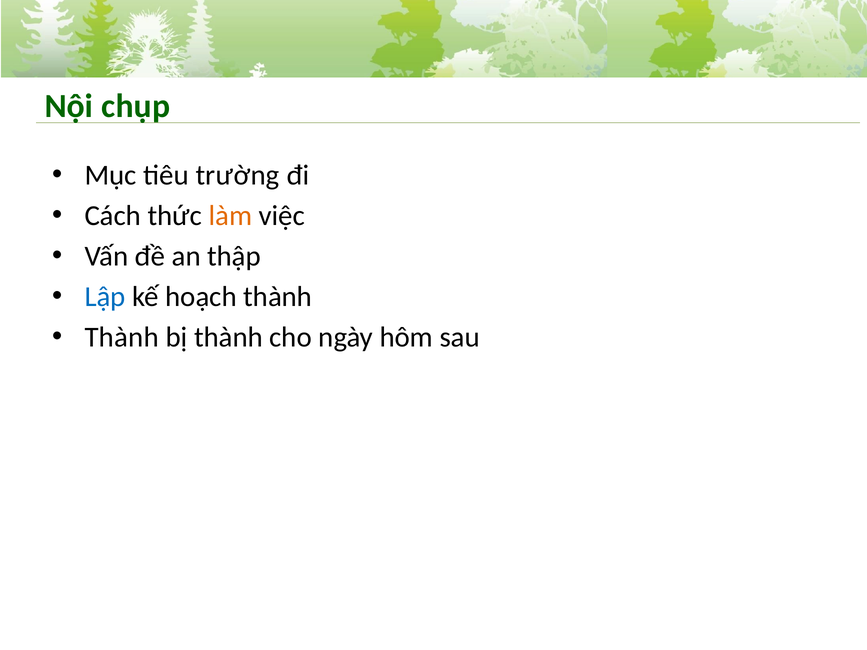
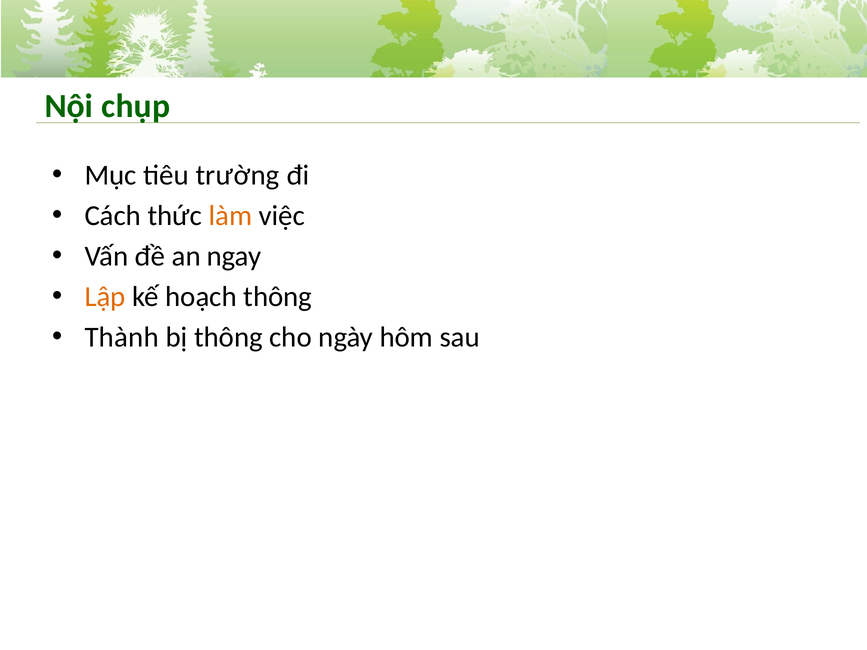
thập: thập -> ngay
Lập colour: blue -> orange
hoạch thành: thành -> thông
bị thành: thành -> thông
